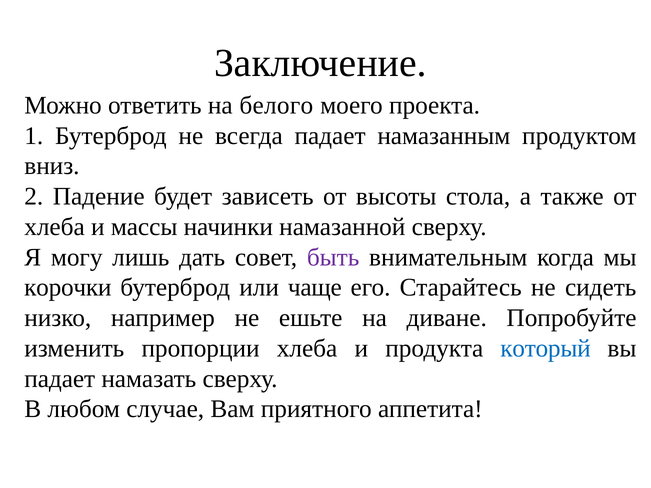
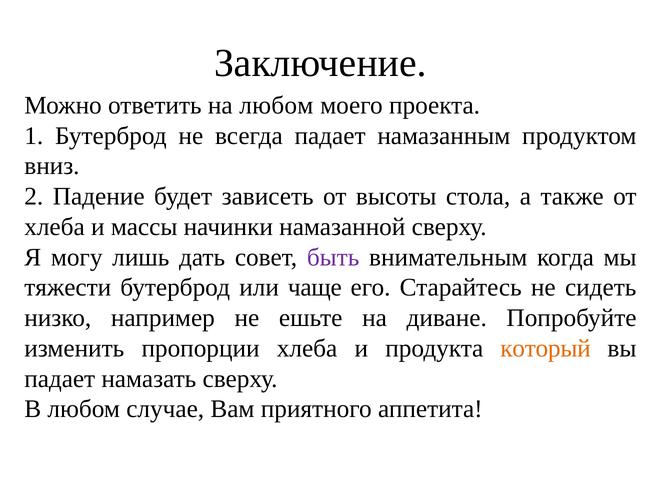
на белого: белого -> любом
корочки: корочки -> тяжести
который colour: blue -> orange
